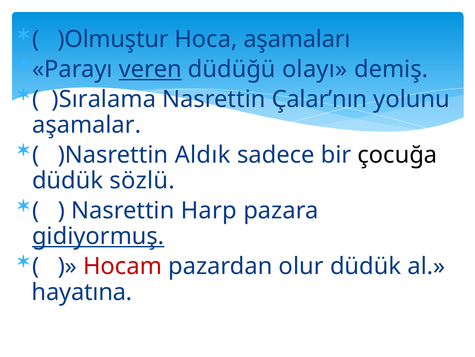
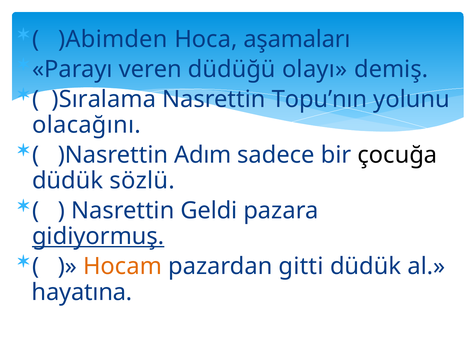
)Olmuştur: )Olmuştur -> )Abimden
veren underline: present -> none
Çalar’nın: Çalar’nın -> Topu’nın
aşamalar: aşamalar -> olacağını
Aldık: Aldık -> Adım
Harp: Harp -> Geldi
Hocam colour: red -> orange
olur: olur -> gitti
